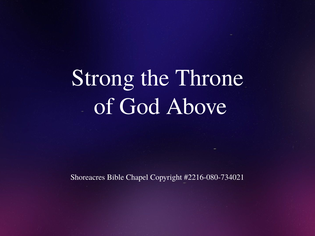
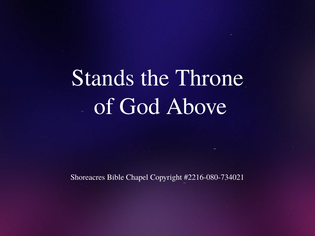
Strong: Strong -> Stands
